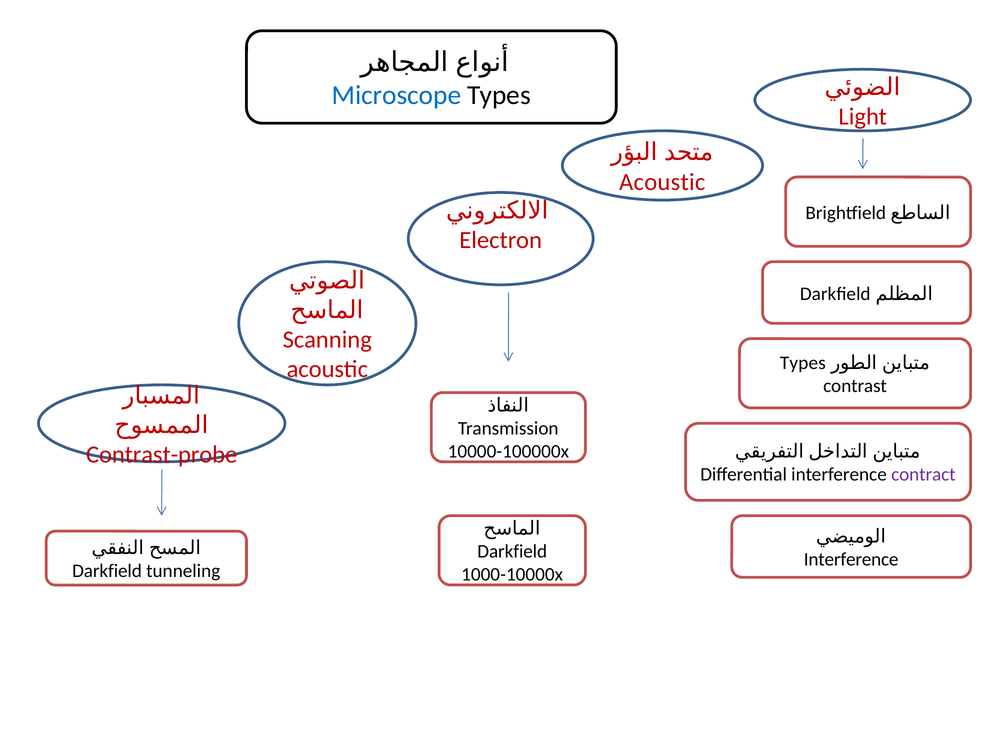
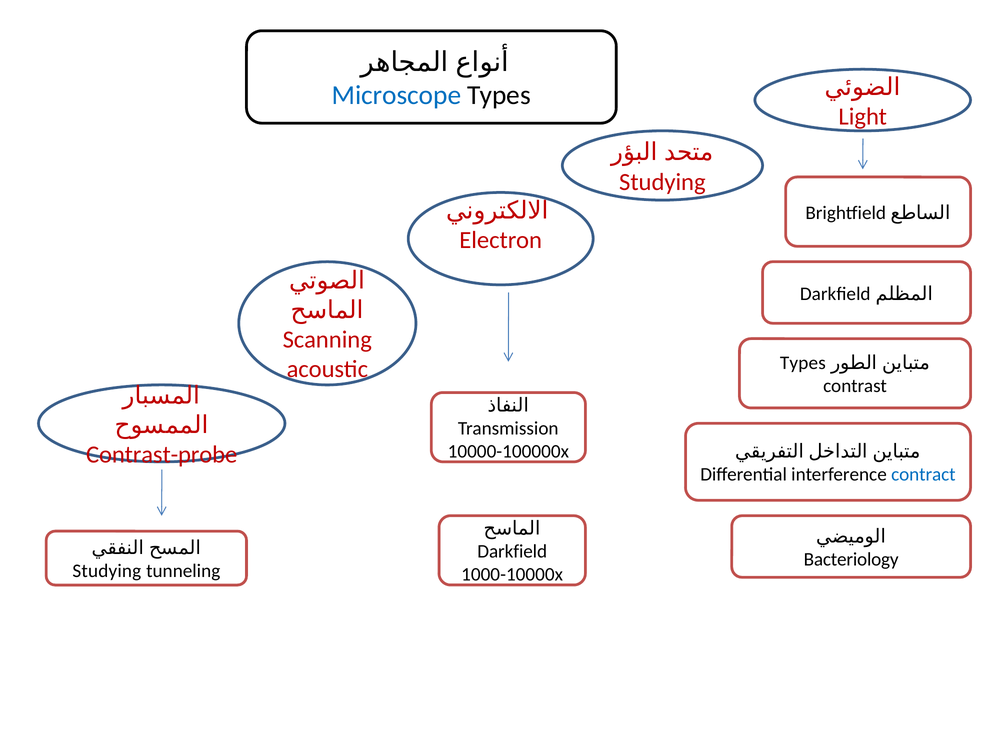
Acoustic at (662, 182): Acoustic -> Studying
contract colour: purple -> blue
Interference at (851, 560): Interference -> Bacteriology
Darkfield at (107, 571): Darkfield -> Studying
